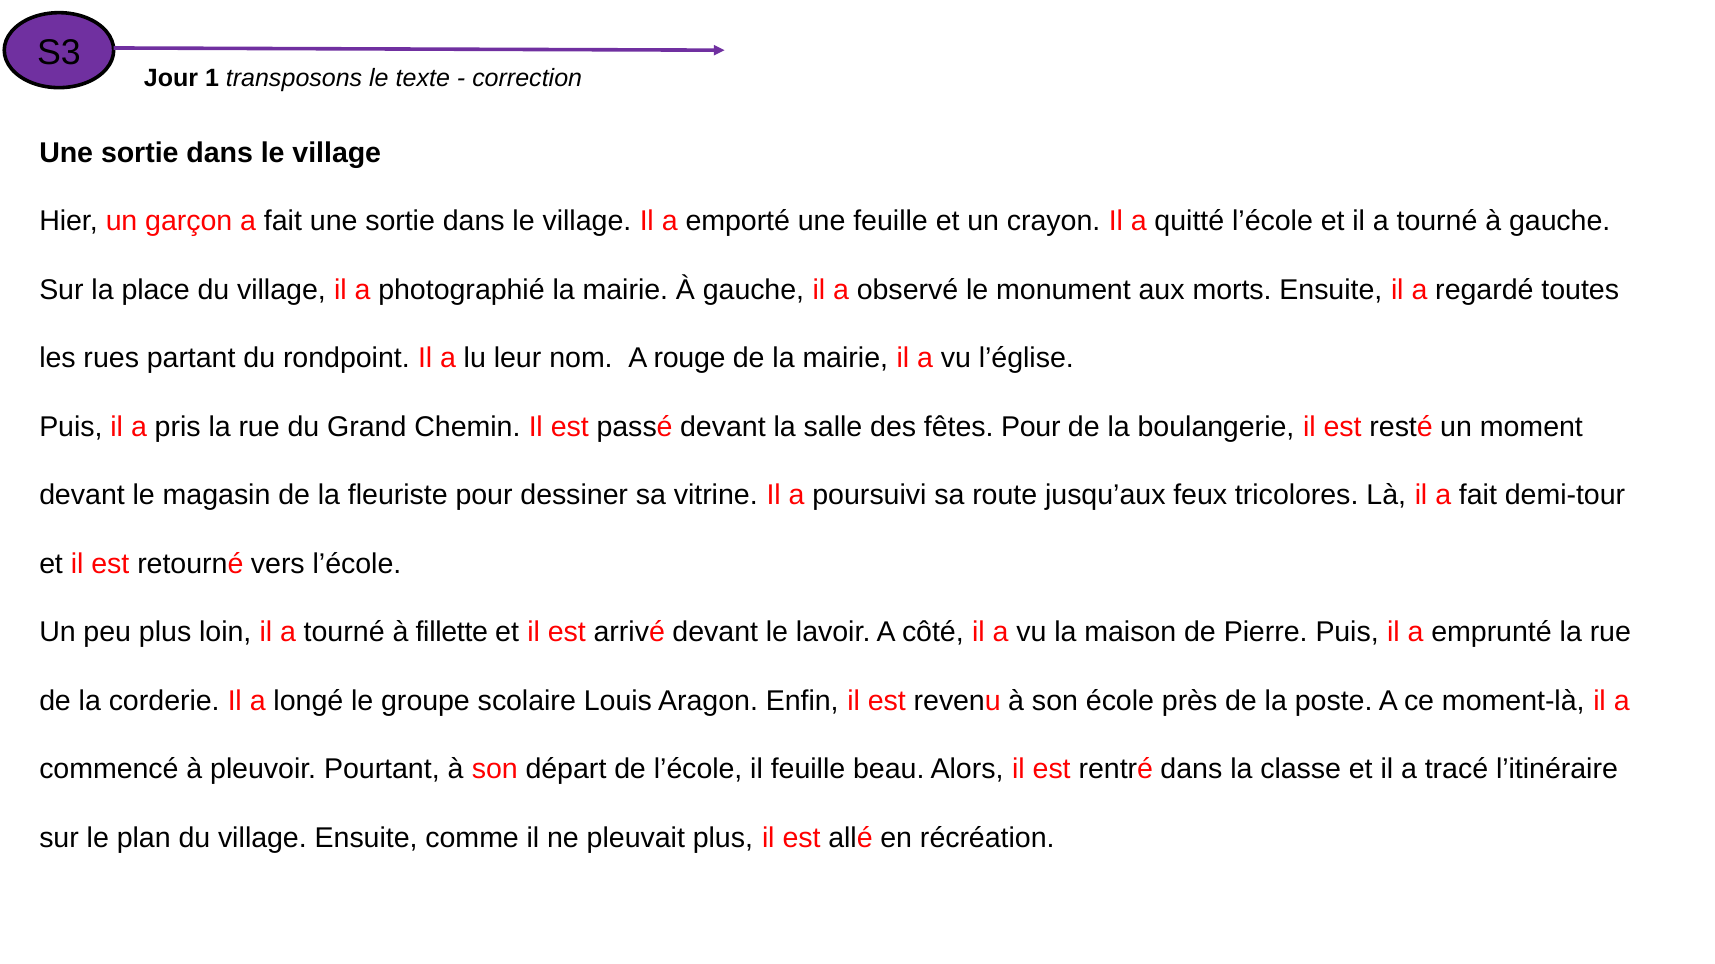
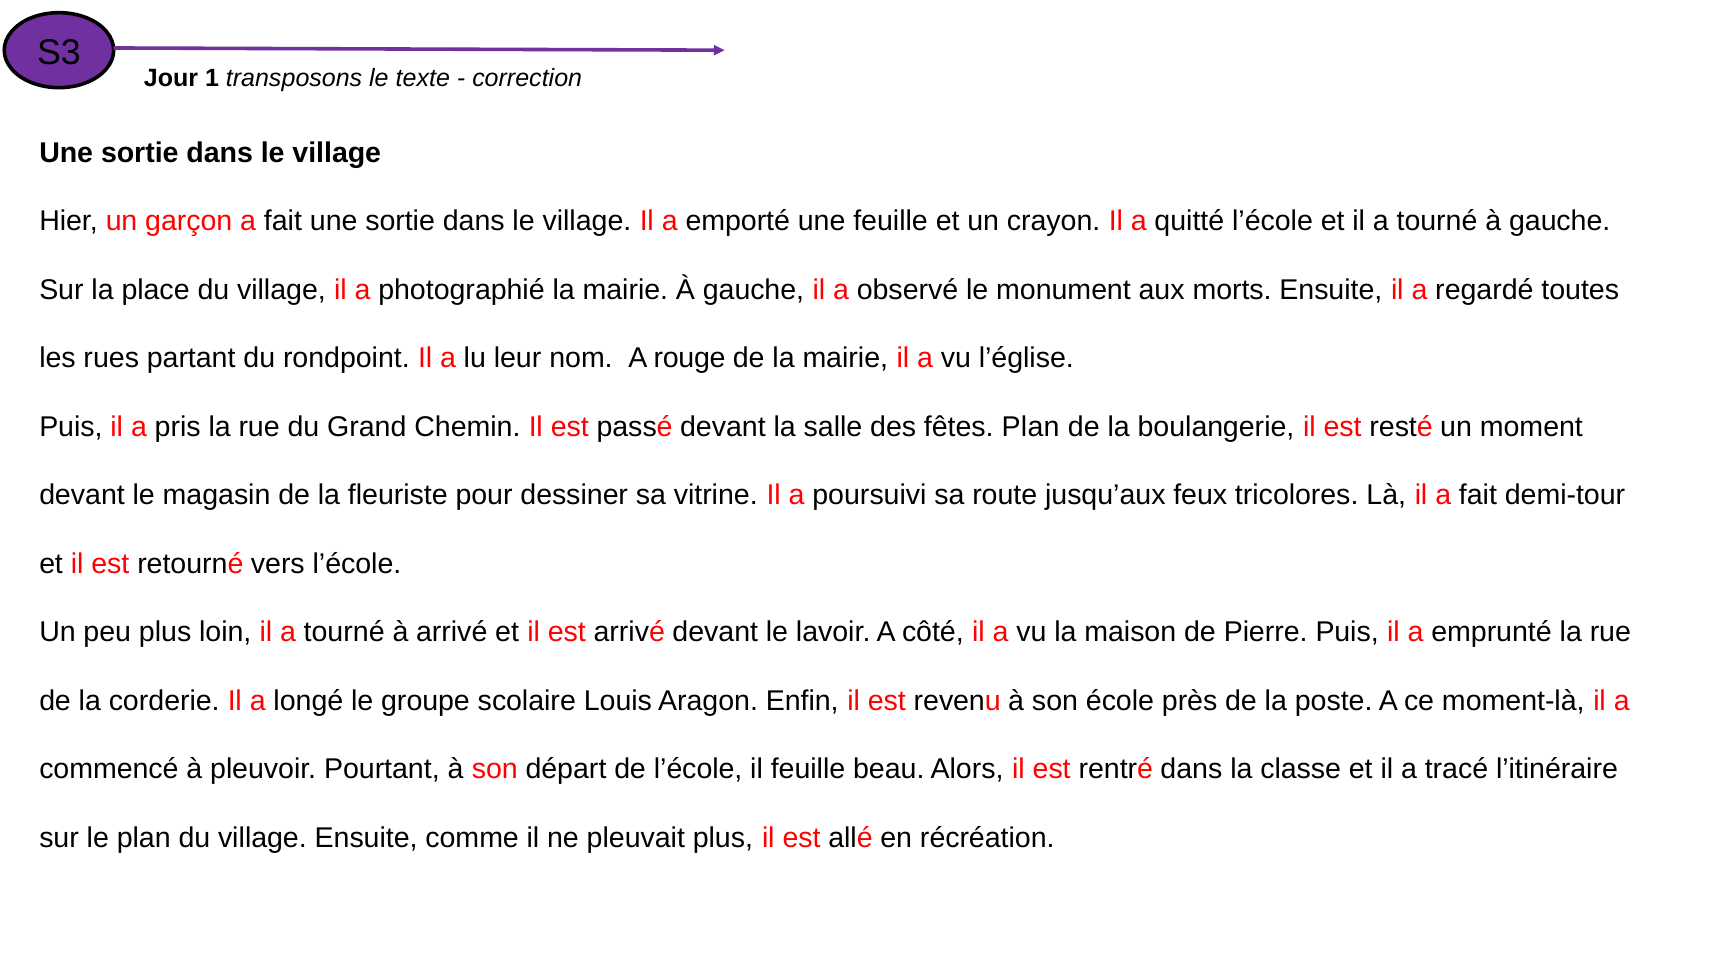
fêtes Pour: Pour -> Plan
à fillette: fillette -> arrivé
